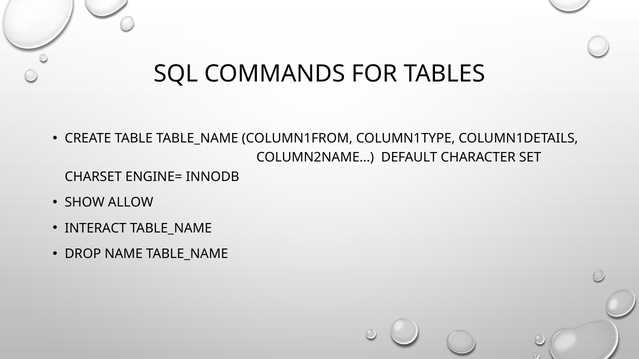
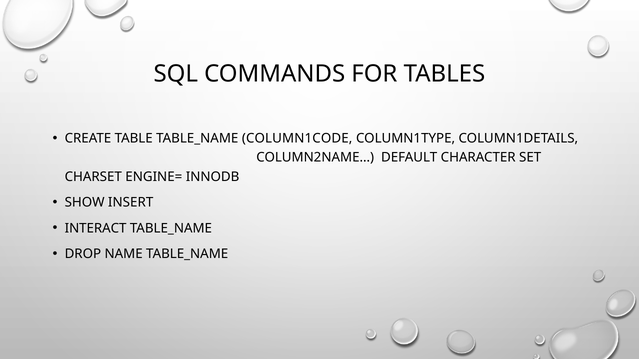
COLUMN1FROM: COLUMN1FROM -> COLUMN1CODE
ALLOW: ALLOW -> INSERT
